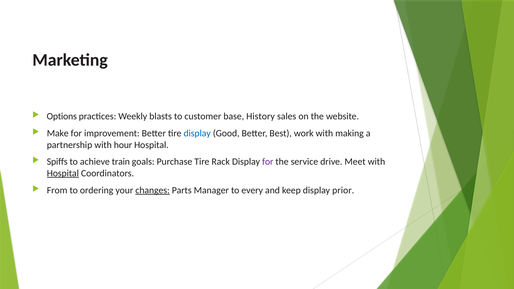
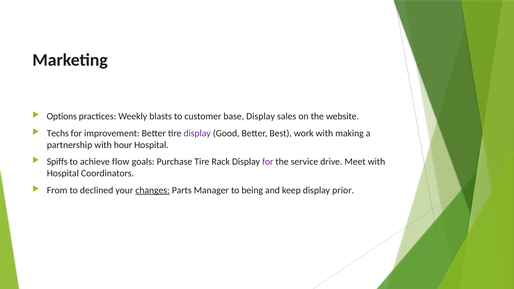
base History: History -> Display
Make: Make -> Techs
display at (197, 133) colour: blue -> purple
train: train -> flow
Hospital at (63, 173) underline: present -> none
ordering: ordering -> declined
every: every -> being
